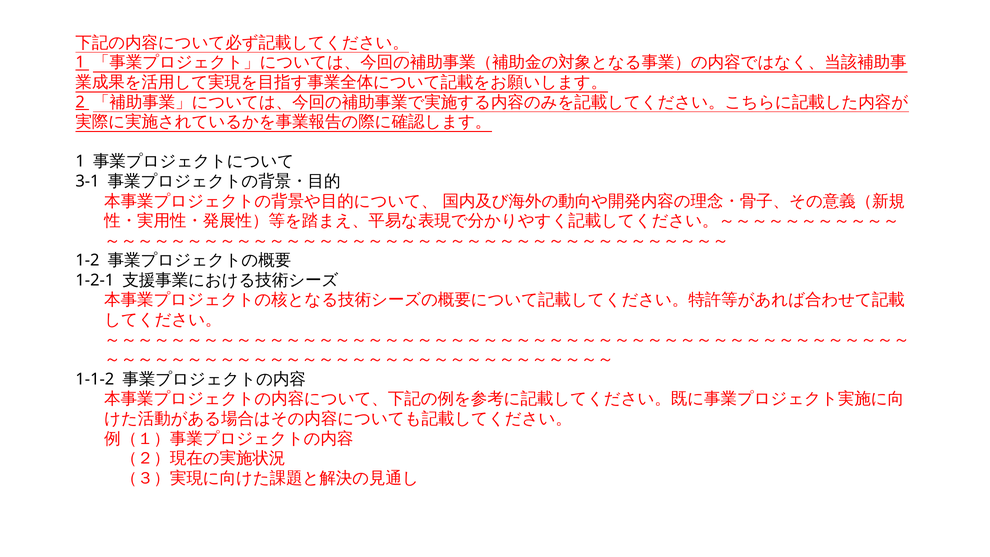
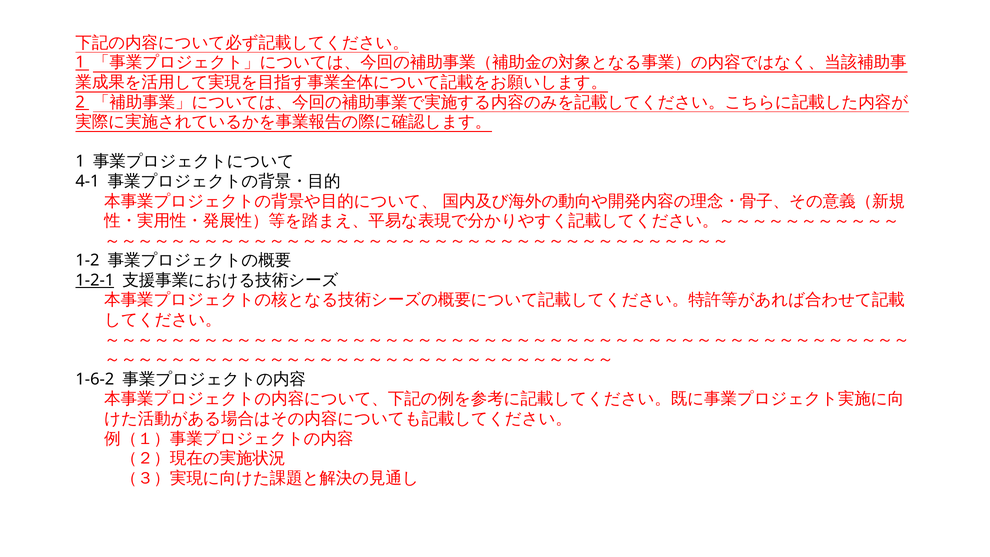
3-1: 3-1 -> 4-1
1-2-1 underline: none -> present
1-1-2: 1-1-2 -> 1-6-2
